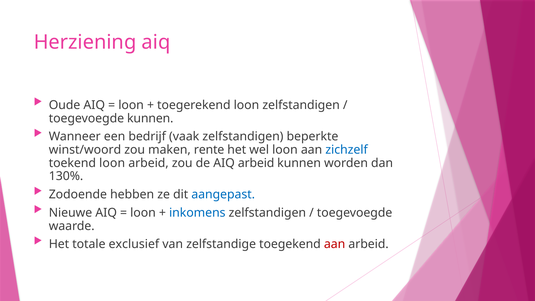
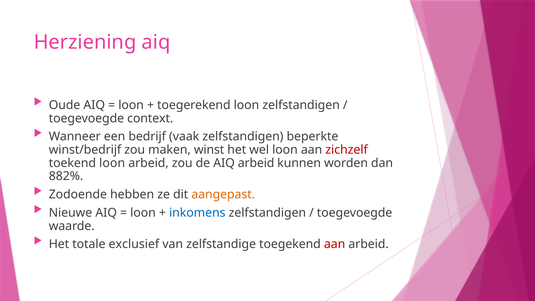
toegevoegde kunnen: kunnen -> context
winst/woord: winst/woord -> winst/bedrijf
rente: rente -> winst
zichzelf colour: blue -> red
130%: 130% -> 882%
aangepast colour: blue -> orange
